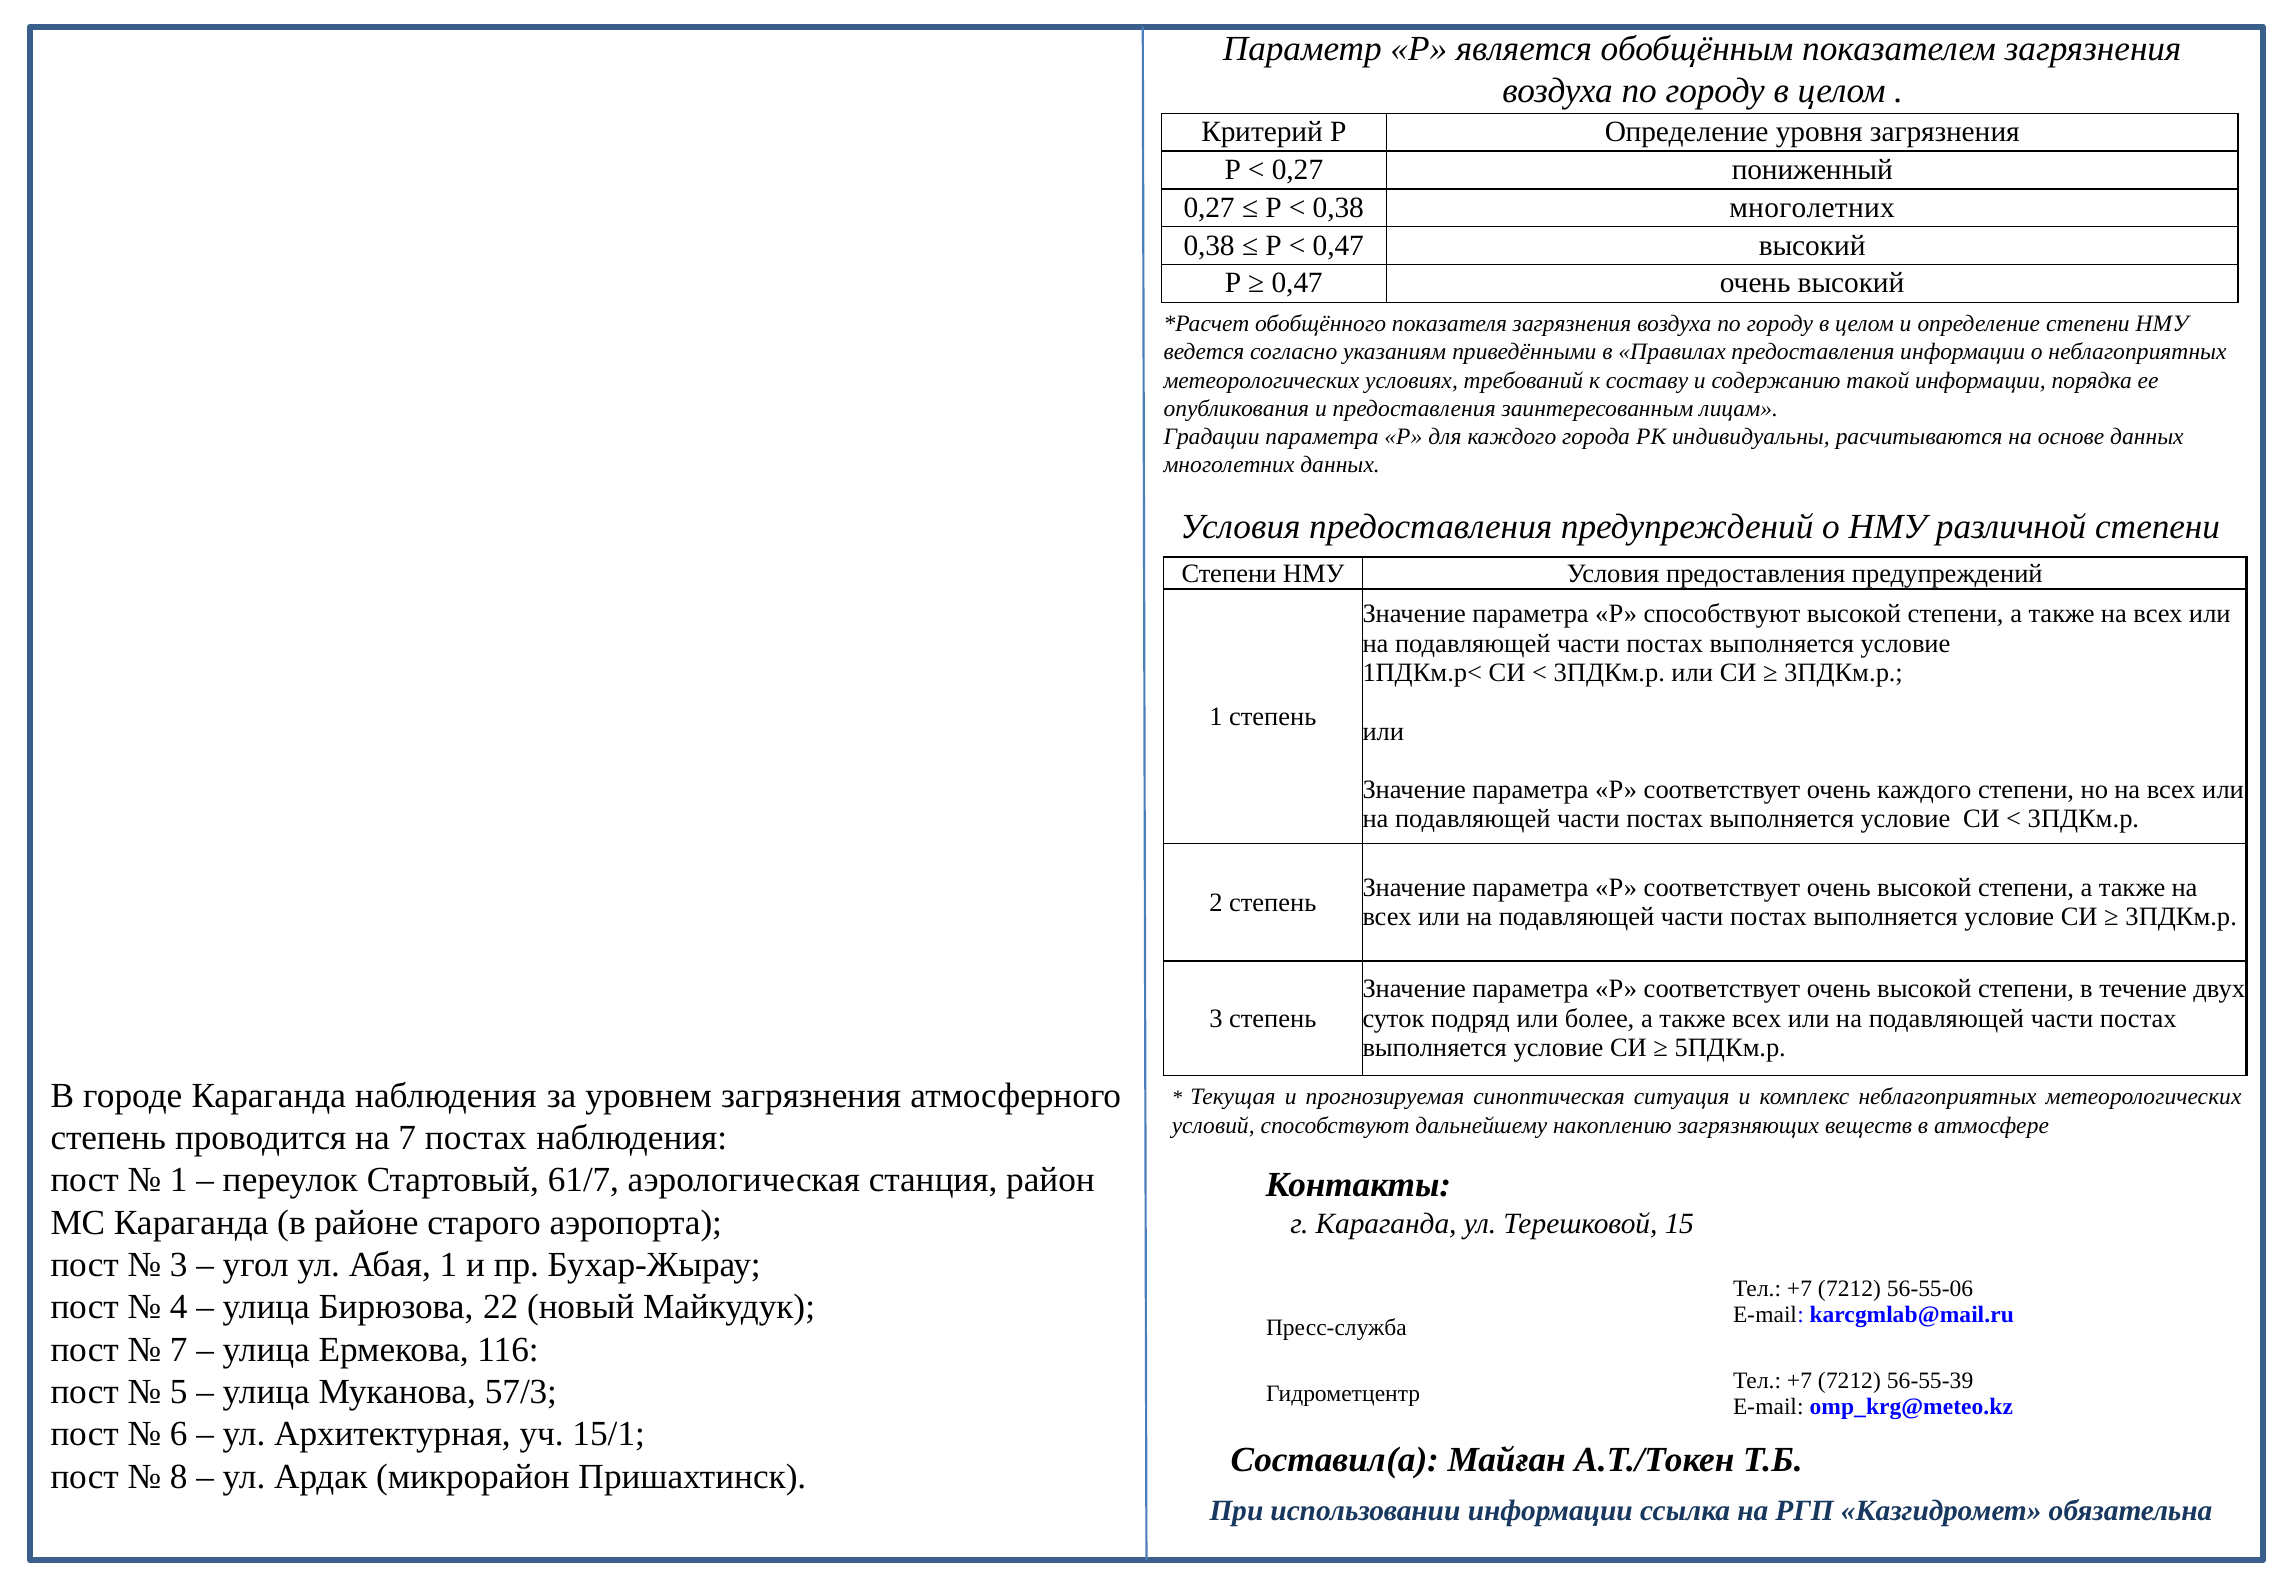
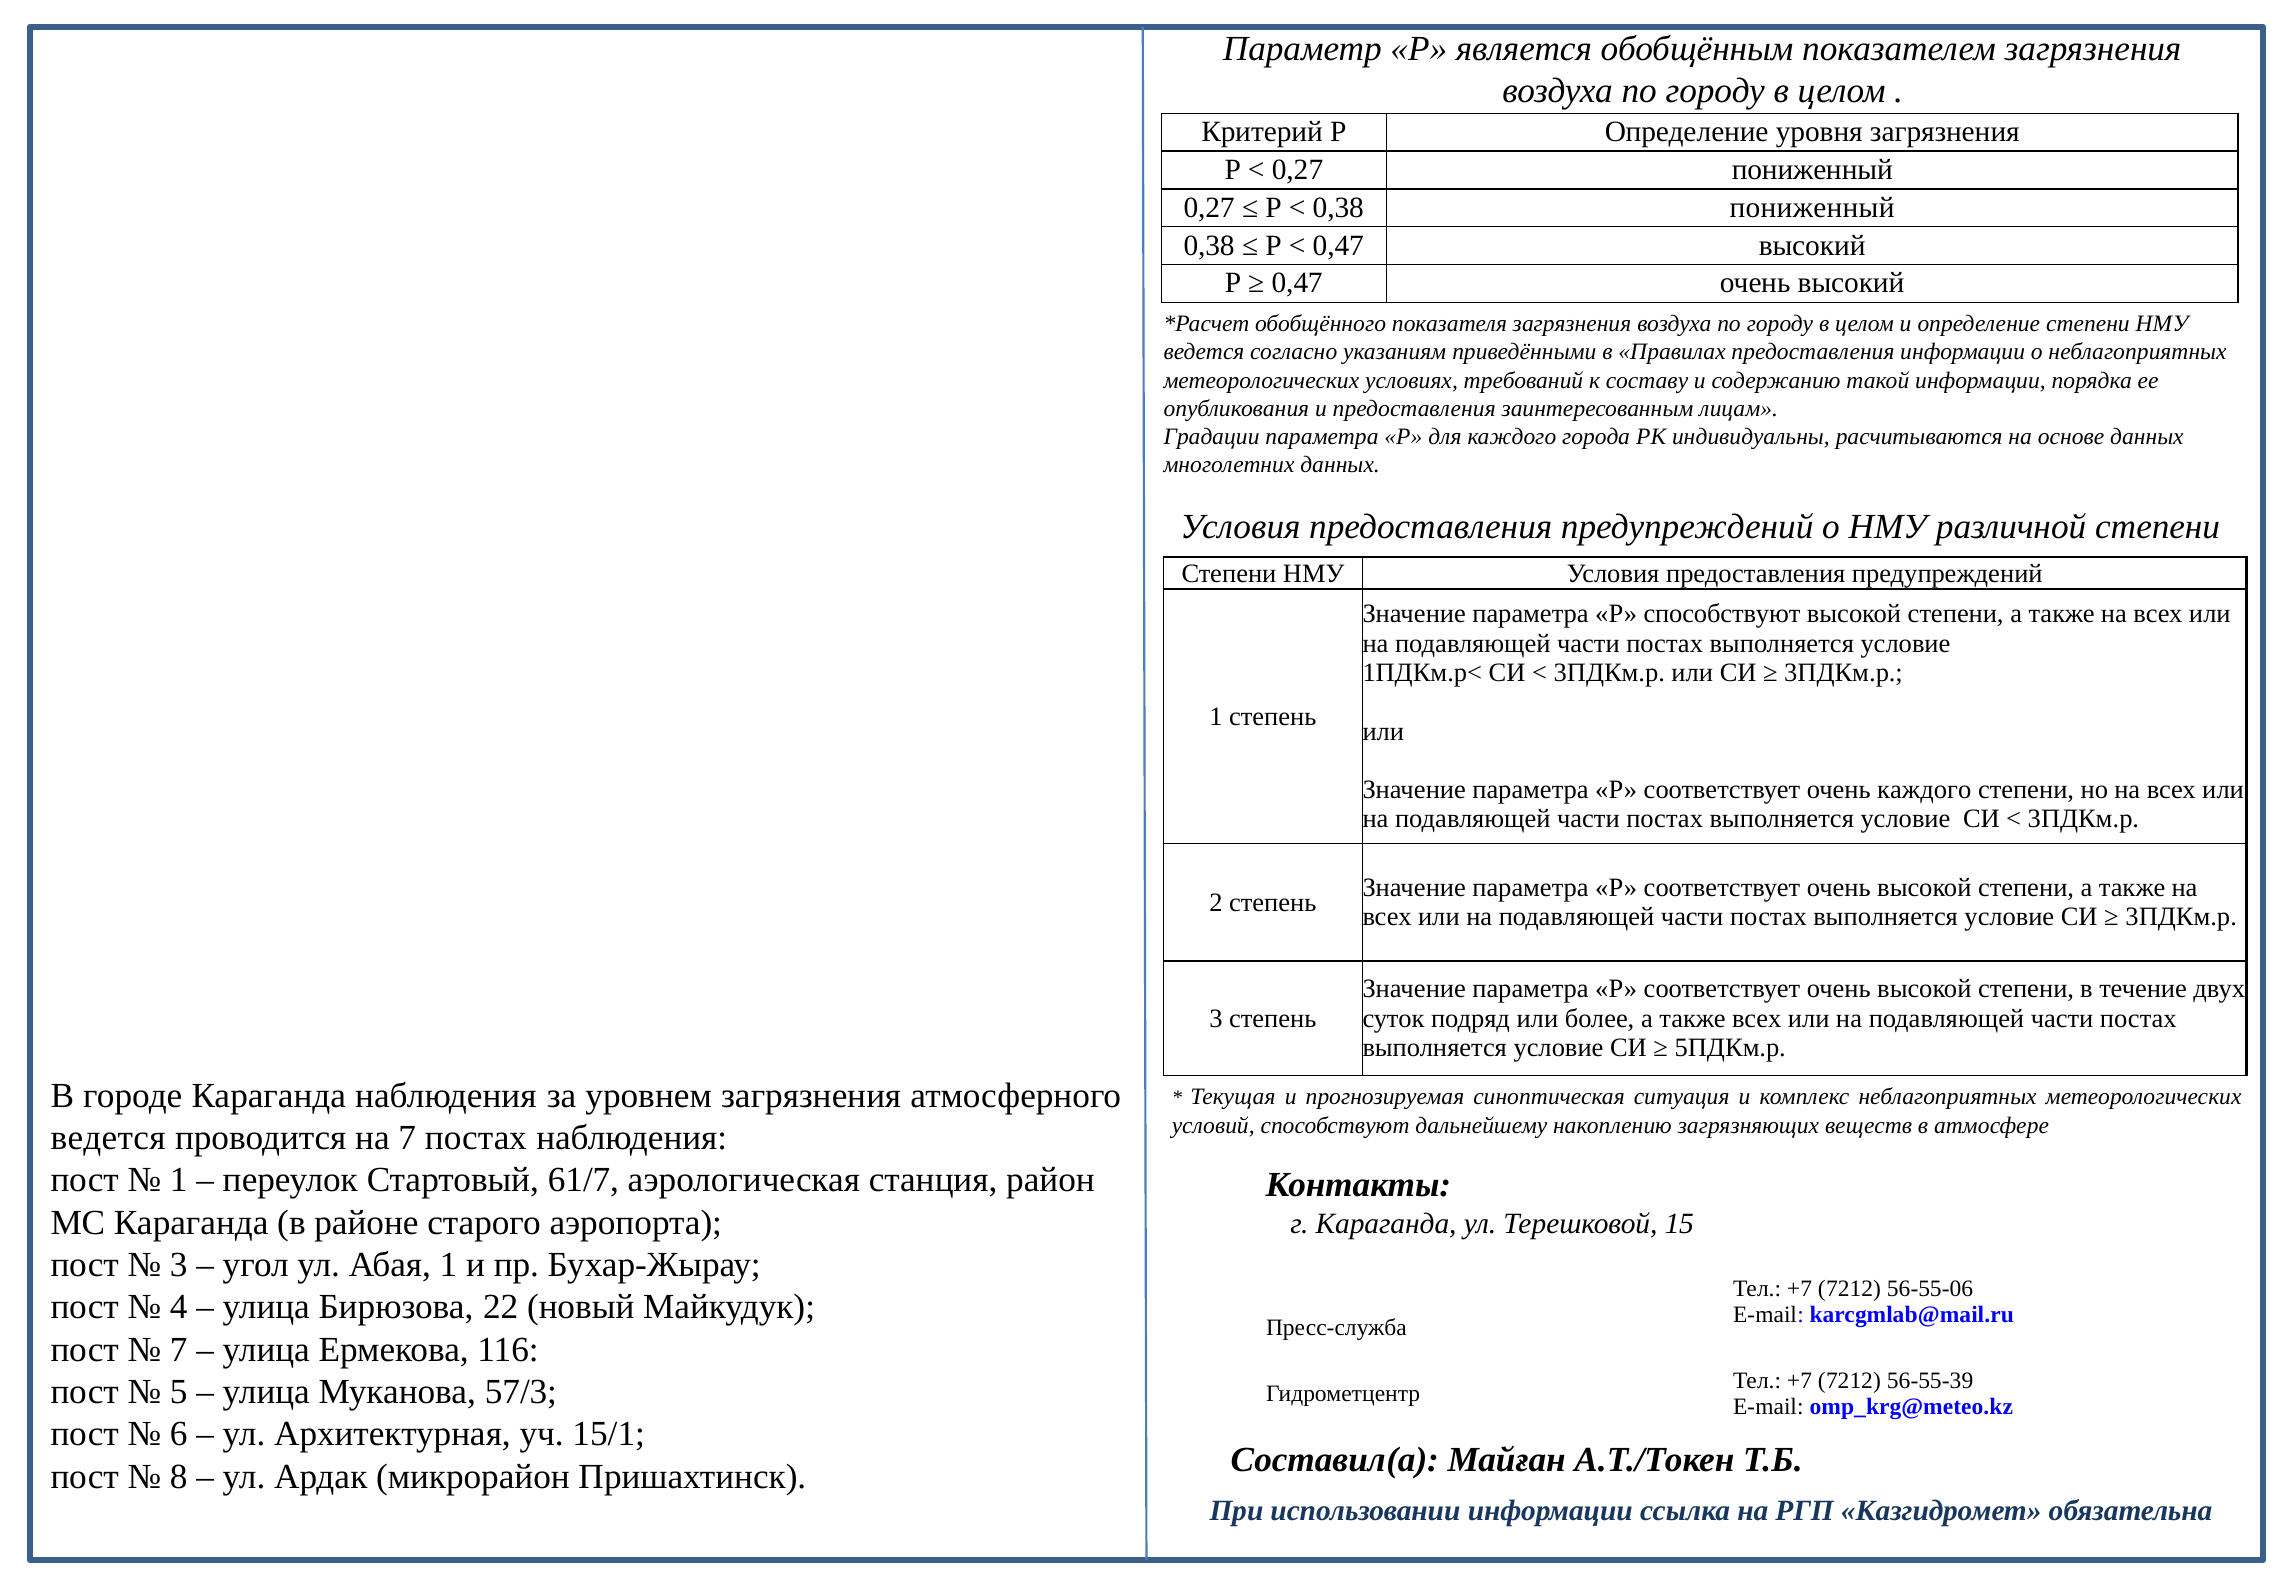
0,38 многолетних: многолетних -> пониженный
степень at (108, 1138): степень -> ведется
